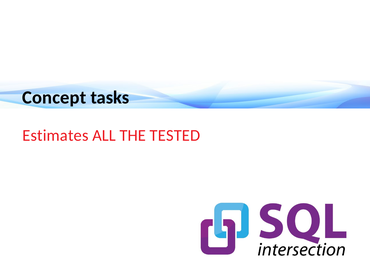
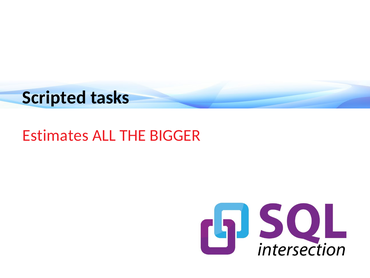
Concept: Concept -> Scripted
TESTED: TESTED -> BIGGER
